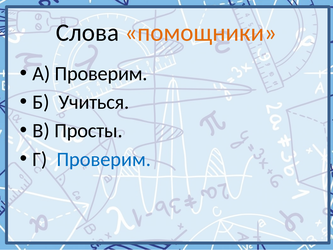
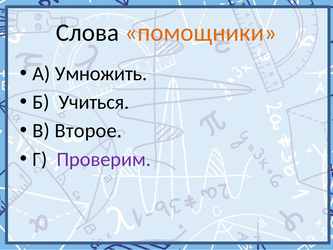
А Проверим: Проверим -> Умножить
Просты: Просты -> Второе
Проверим at (104, 159) colour: blue -> purple
